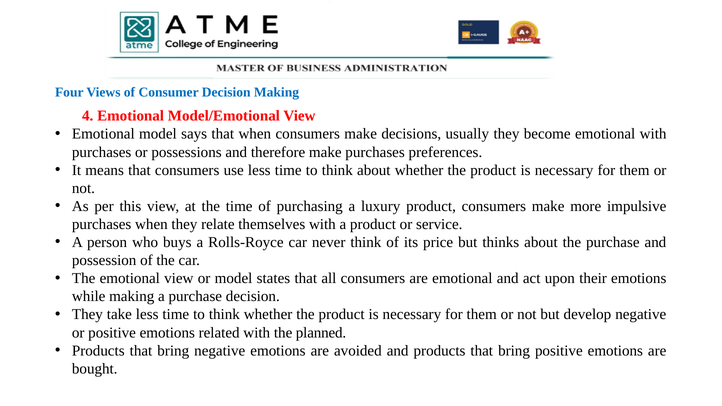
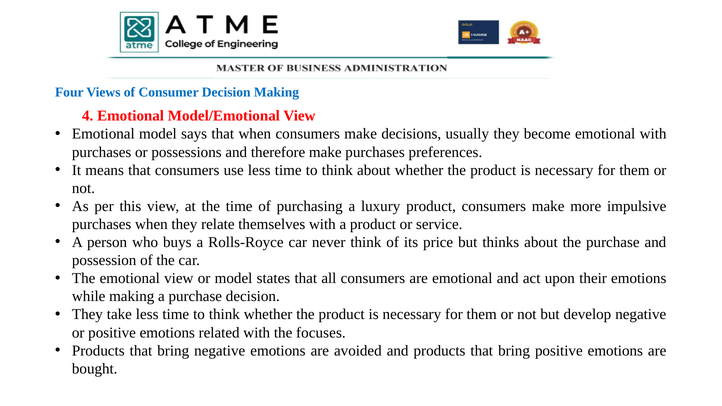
planned: planned -> focuses
